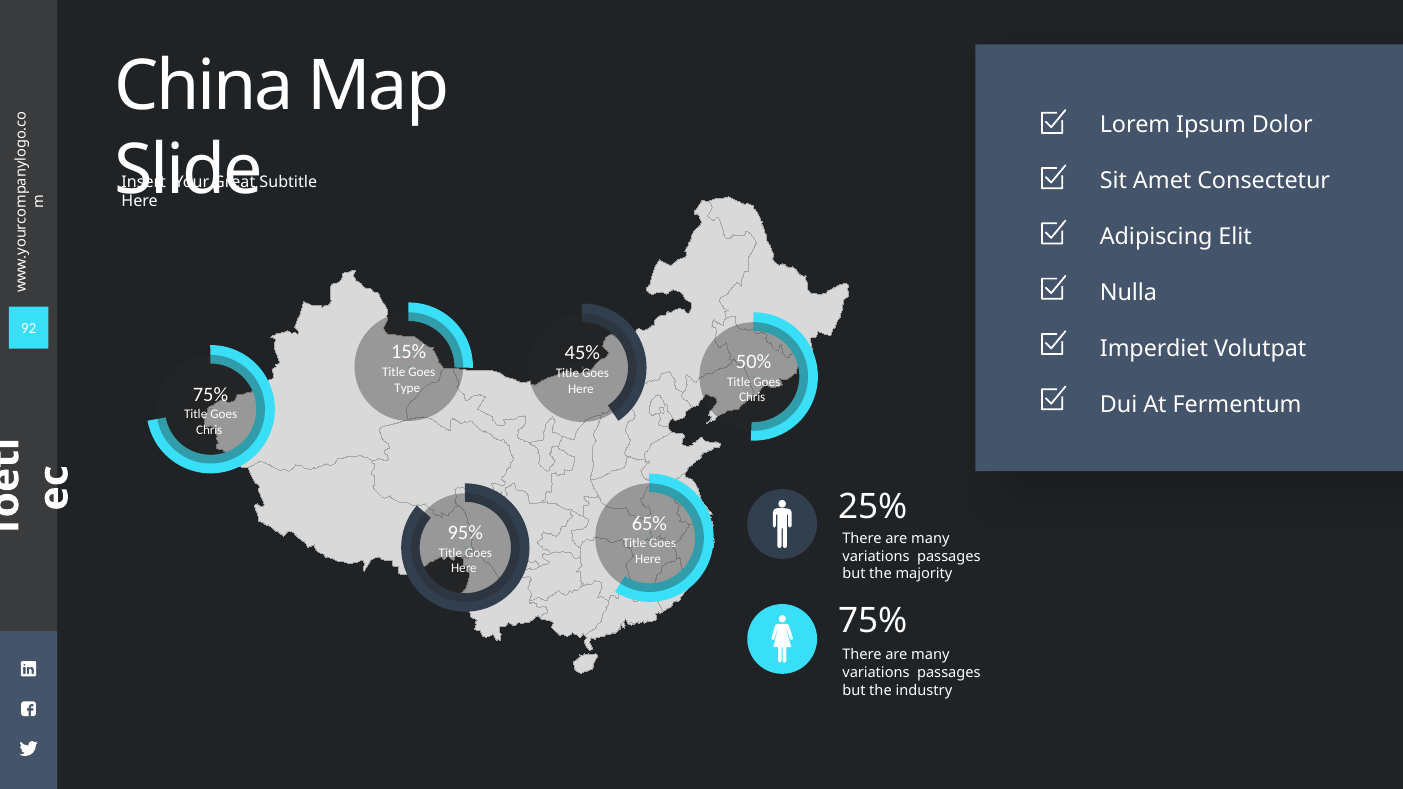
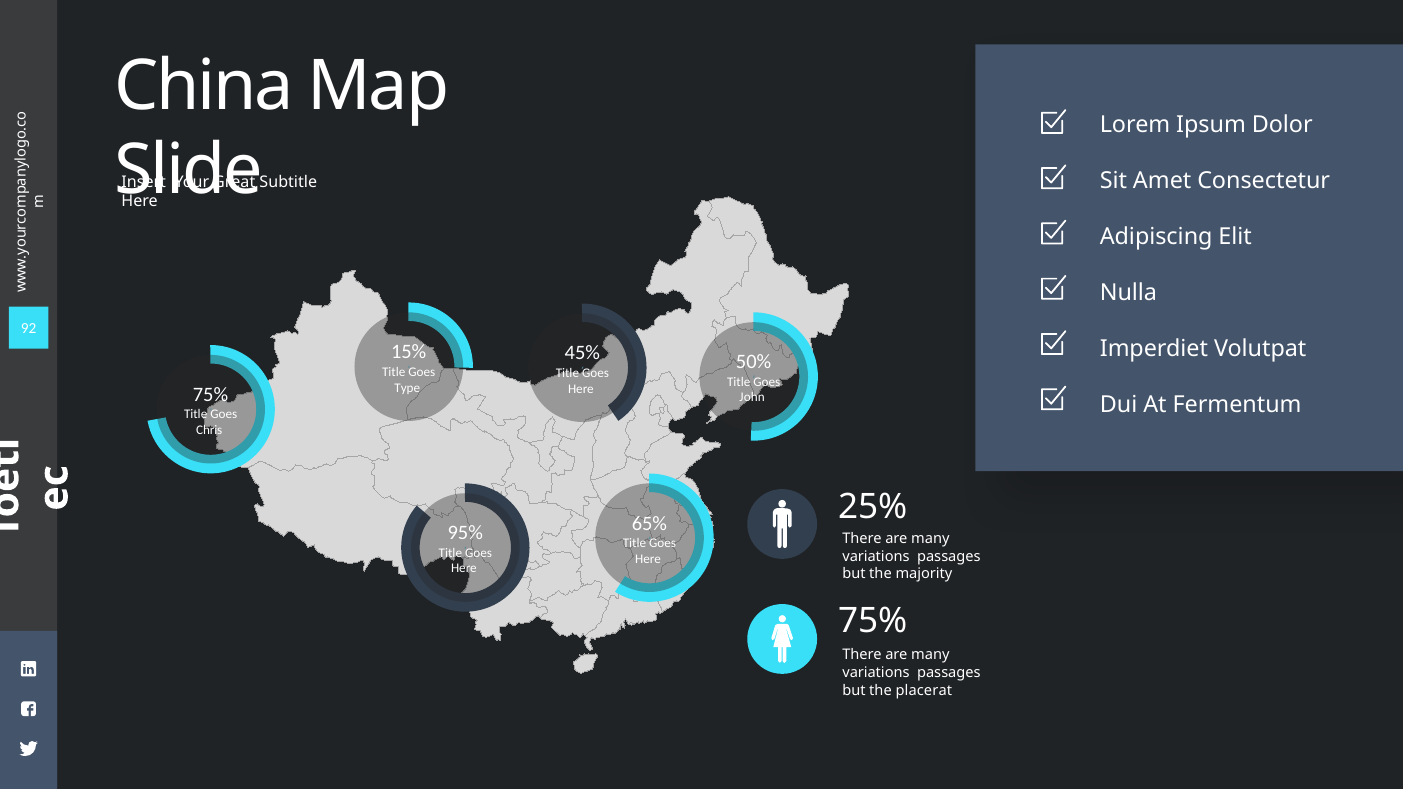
Chris at (752, 398): Chris -> John
industry: industry -> placerat
